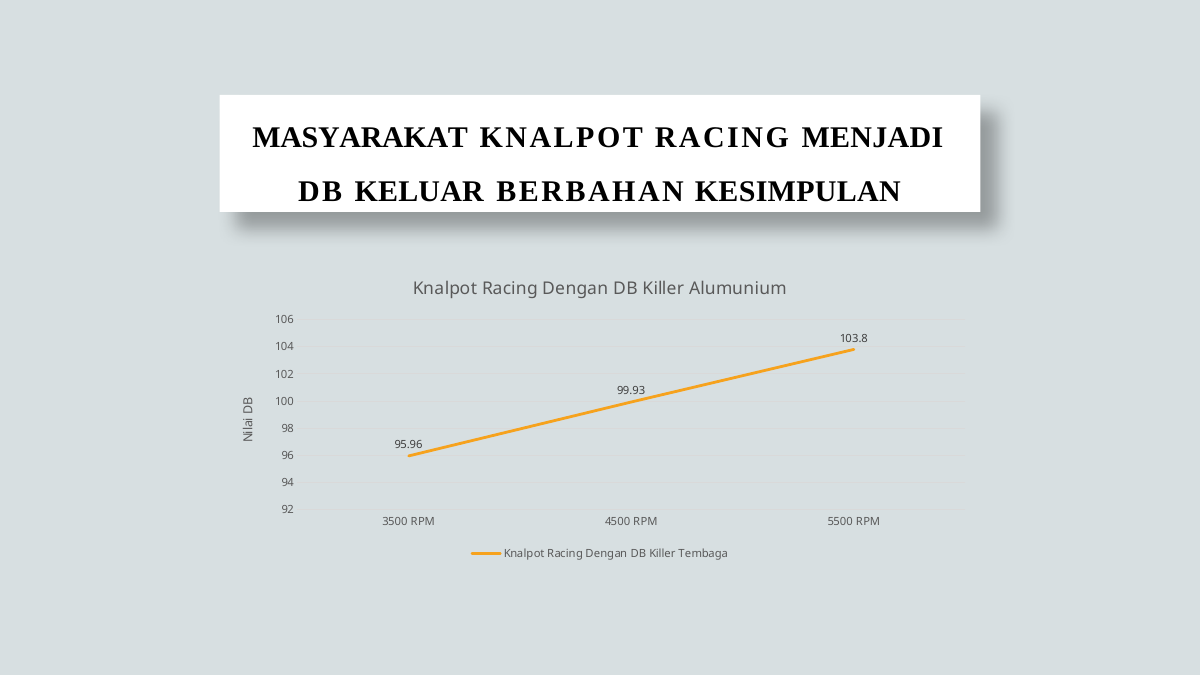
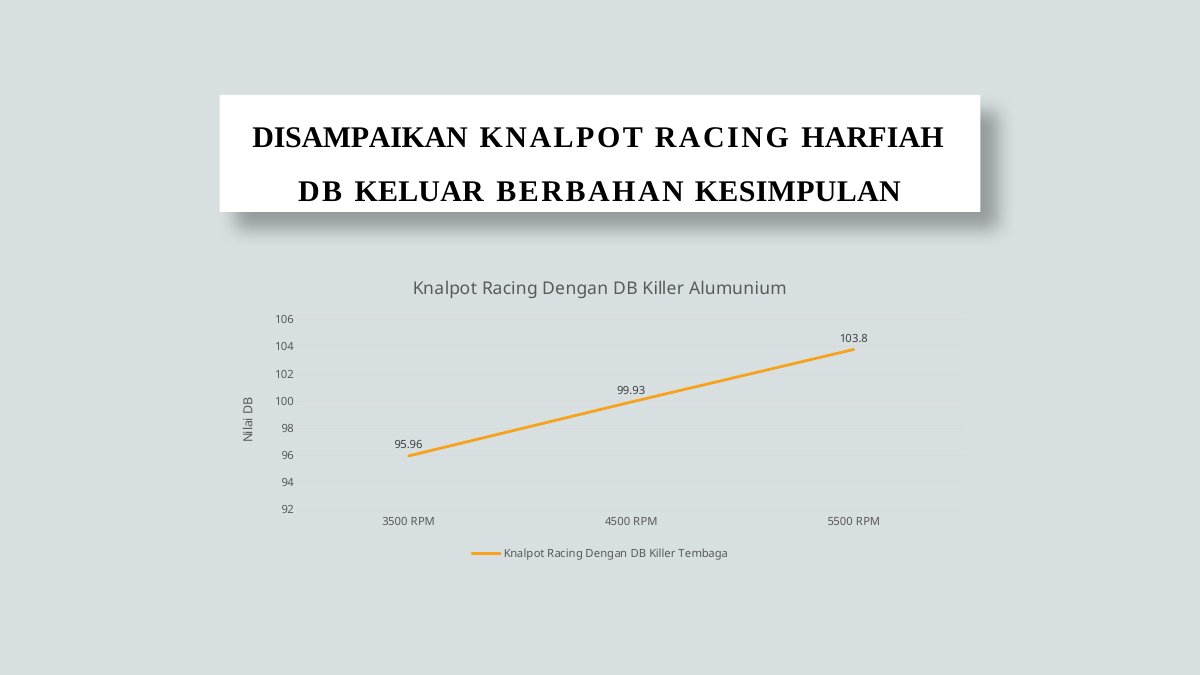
MASYARAKAT: MASYARAKAT -> DISAMPAIKAN
MENJADI: MENJADI -> HARFIAH
